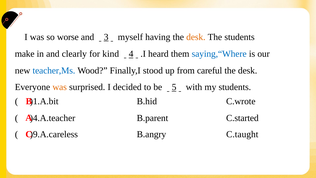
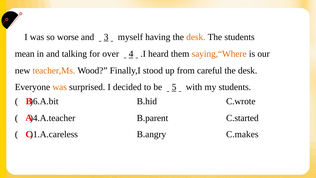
make: make -> mean
clearly: clearly -> talking
kind: kind -> over
saying,“Where colour: blue -> orange
teacher,Ms colour: blue -> orange
)1.A.bit: )1.A.bit -> )6.A.bit
)9.A.careless: )9.A.careless -> )1.A.careless
C.taught: C.taught -> C.makes
